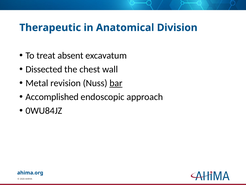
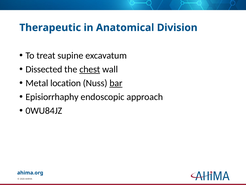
absent: absent -> supine
chest underline: none -> present
revision: revision -> location
Accomplished: Accomplished -> Episiorrhaphy
